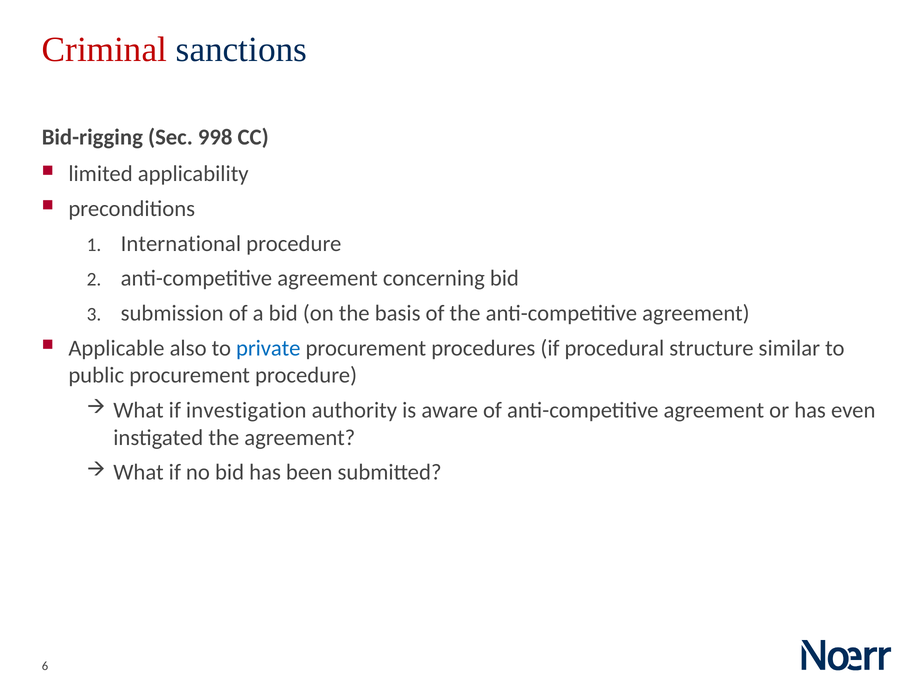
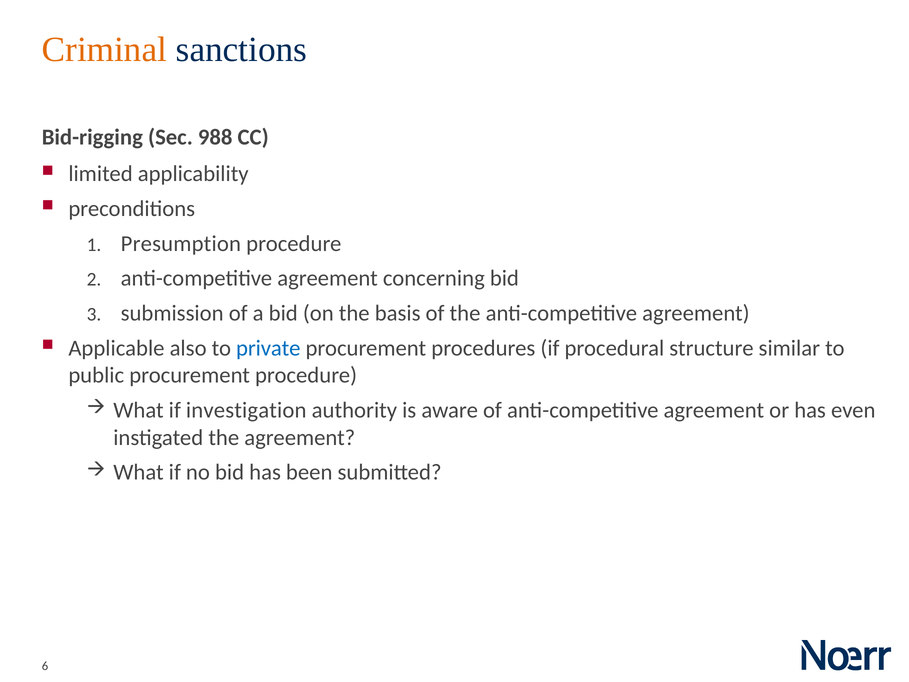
Criminal colour: red -> orange
998: 998 -> 988
International: International -> Presumption
